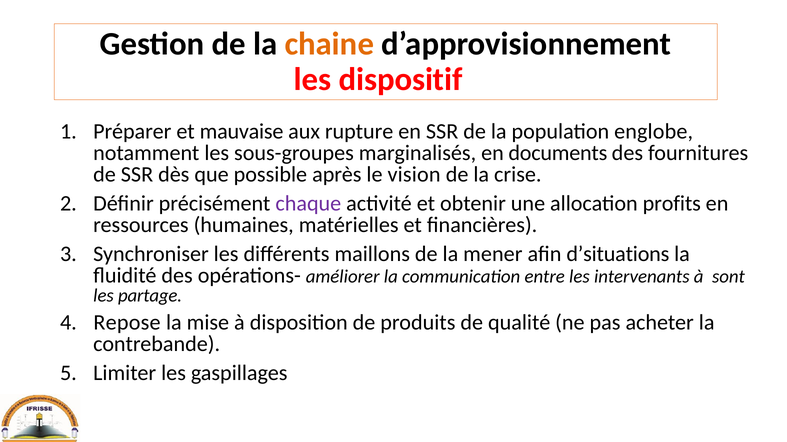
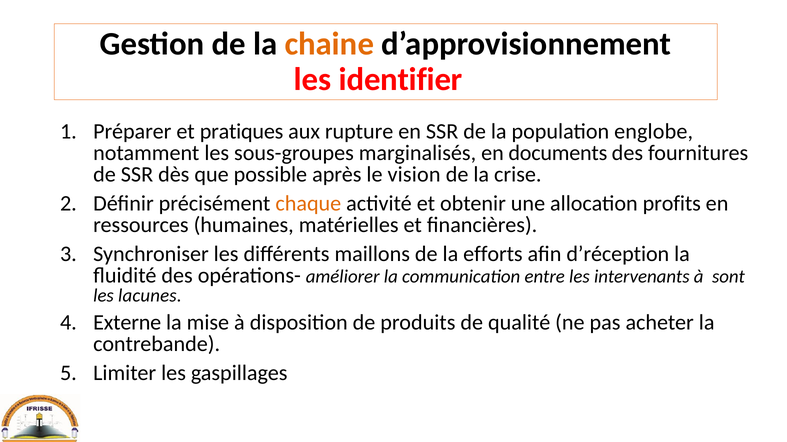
dispositif: dispositif -> identifier
mauvaise: mauvaise -> pratiques
chaque colour: purple -> orange
mener: mener -> efforts
d’situations: d’situations -> d’réception
partage: partage -> lacunes
Repose: Repose -> Externe
